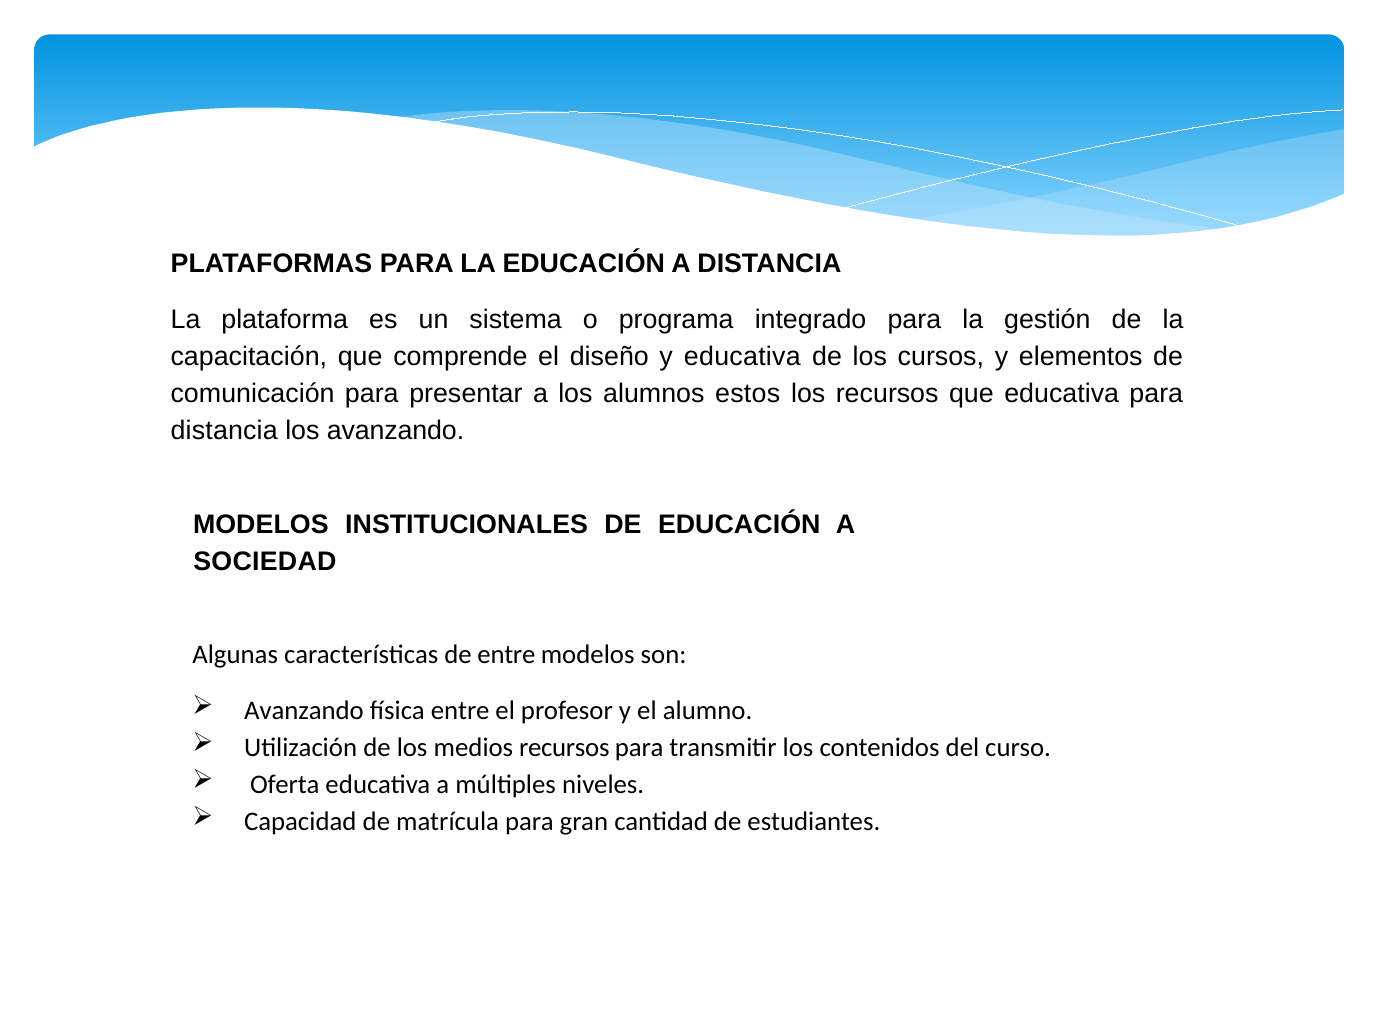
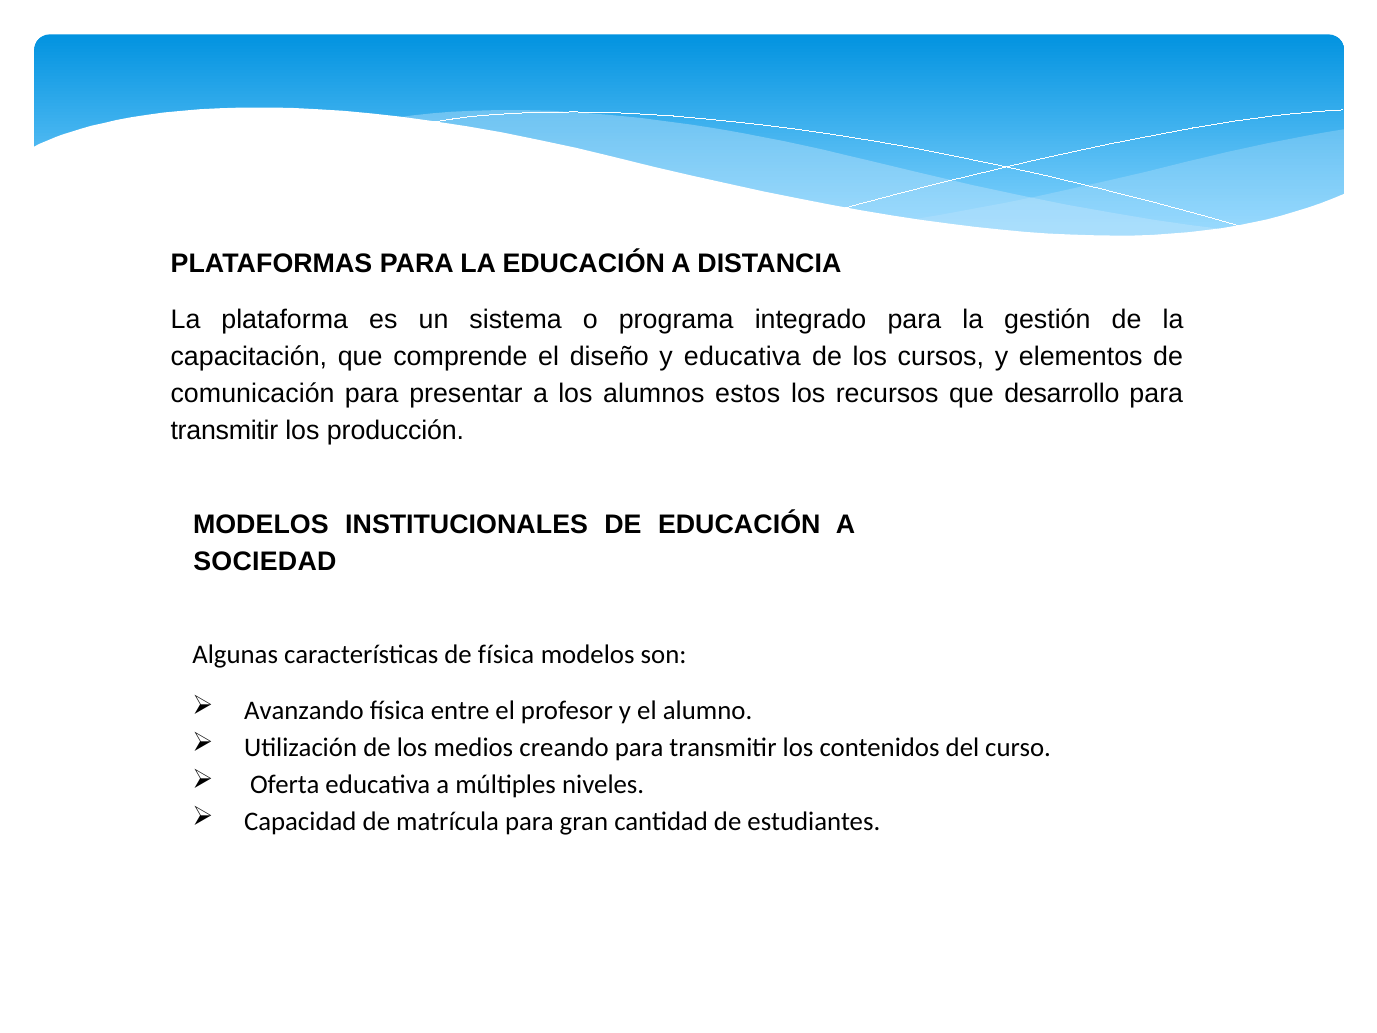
que educativa: educativa -> desarrollo
distancia at (224, 431): distancia -> transmitir
los avanzando: avanzando -> producción
de entre: entre -> física
medios recursos: recursos -> creando
